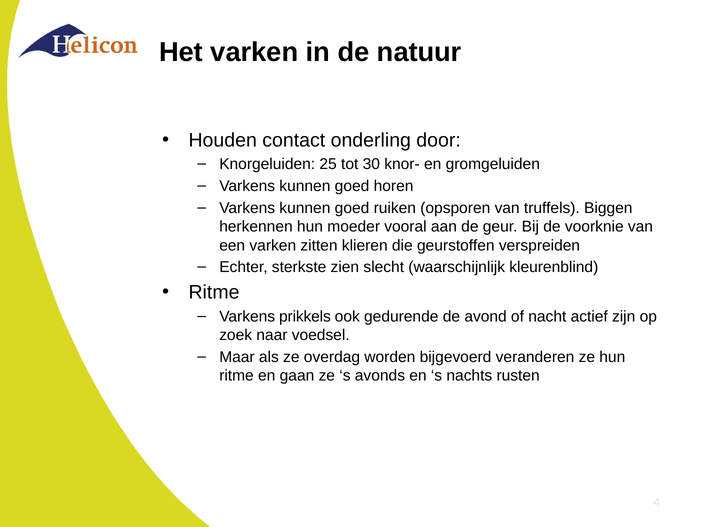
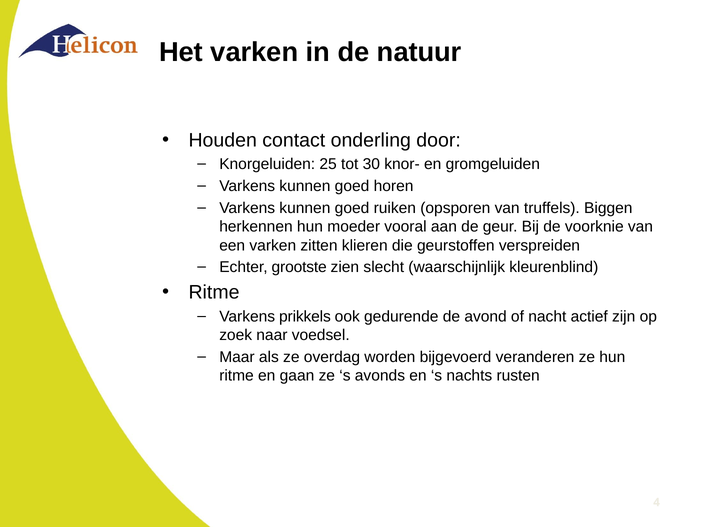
sterkste: sterkste -> grootste
